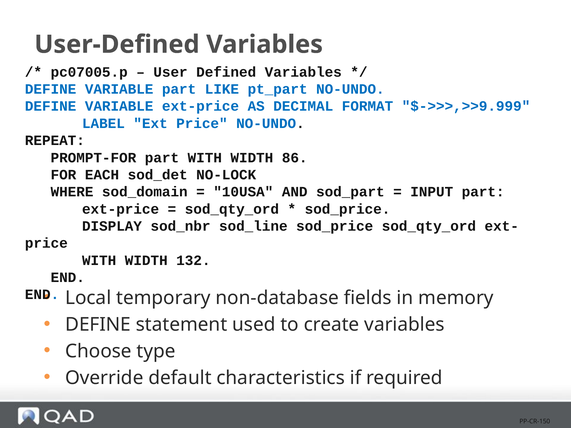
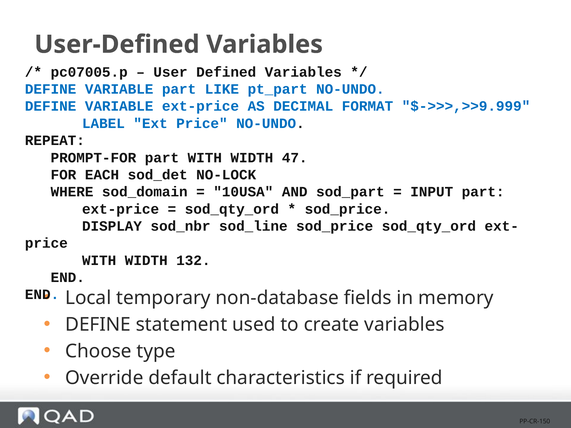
86: 86 -> 47
